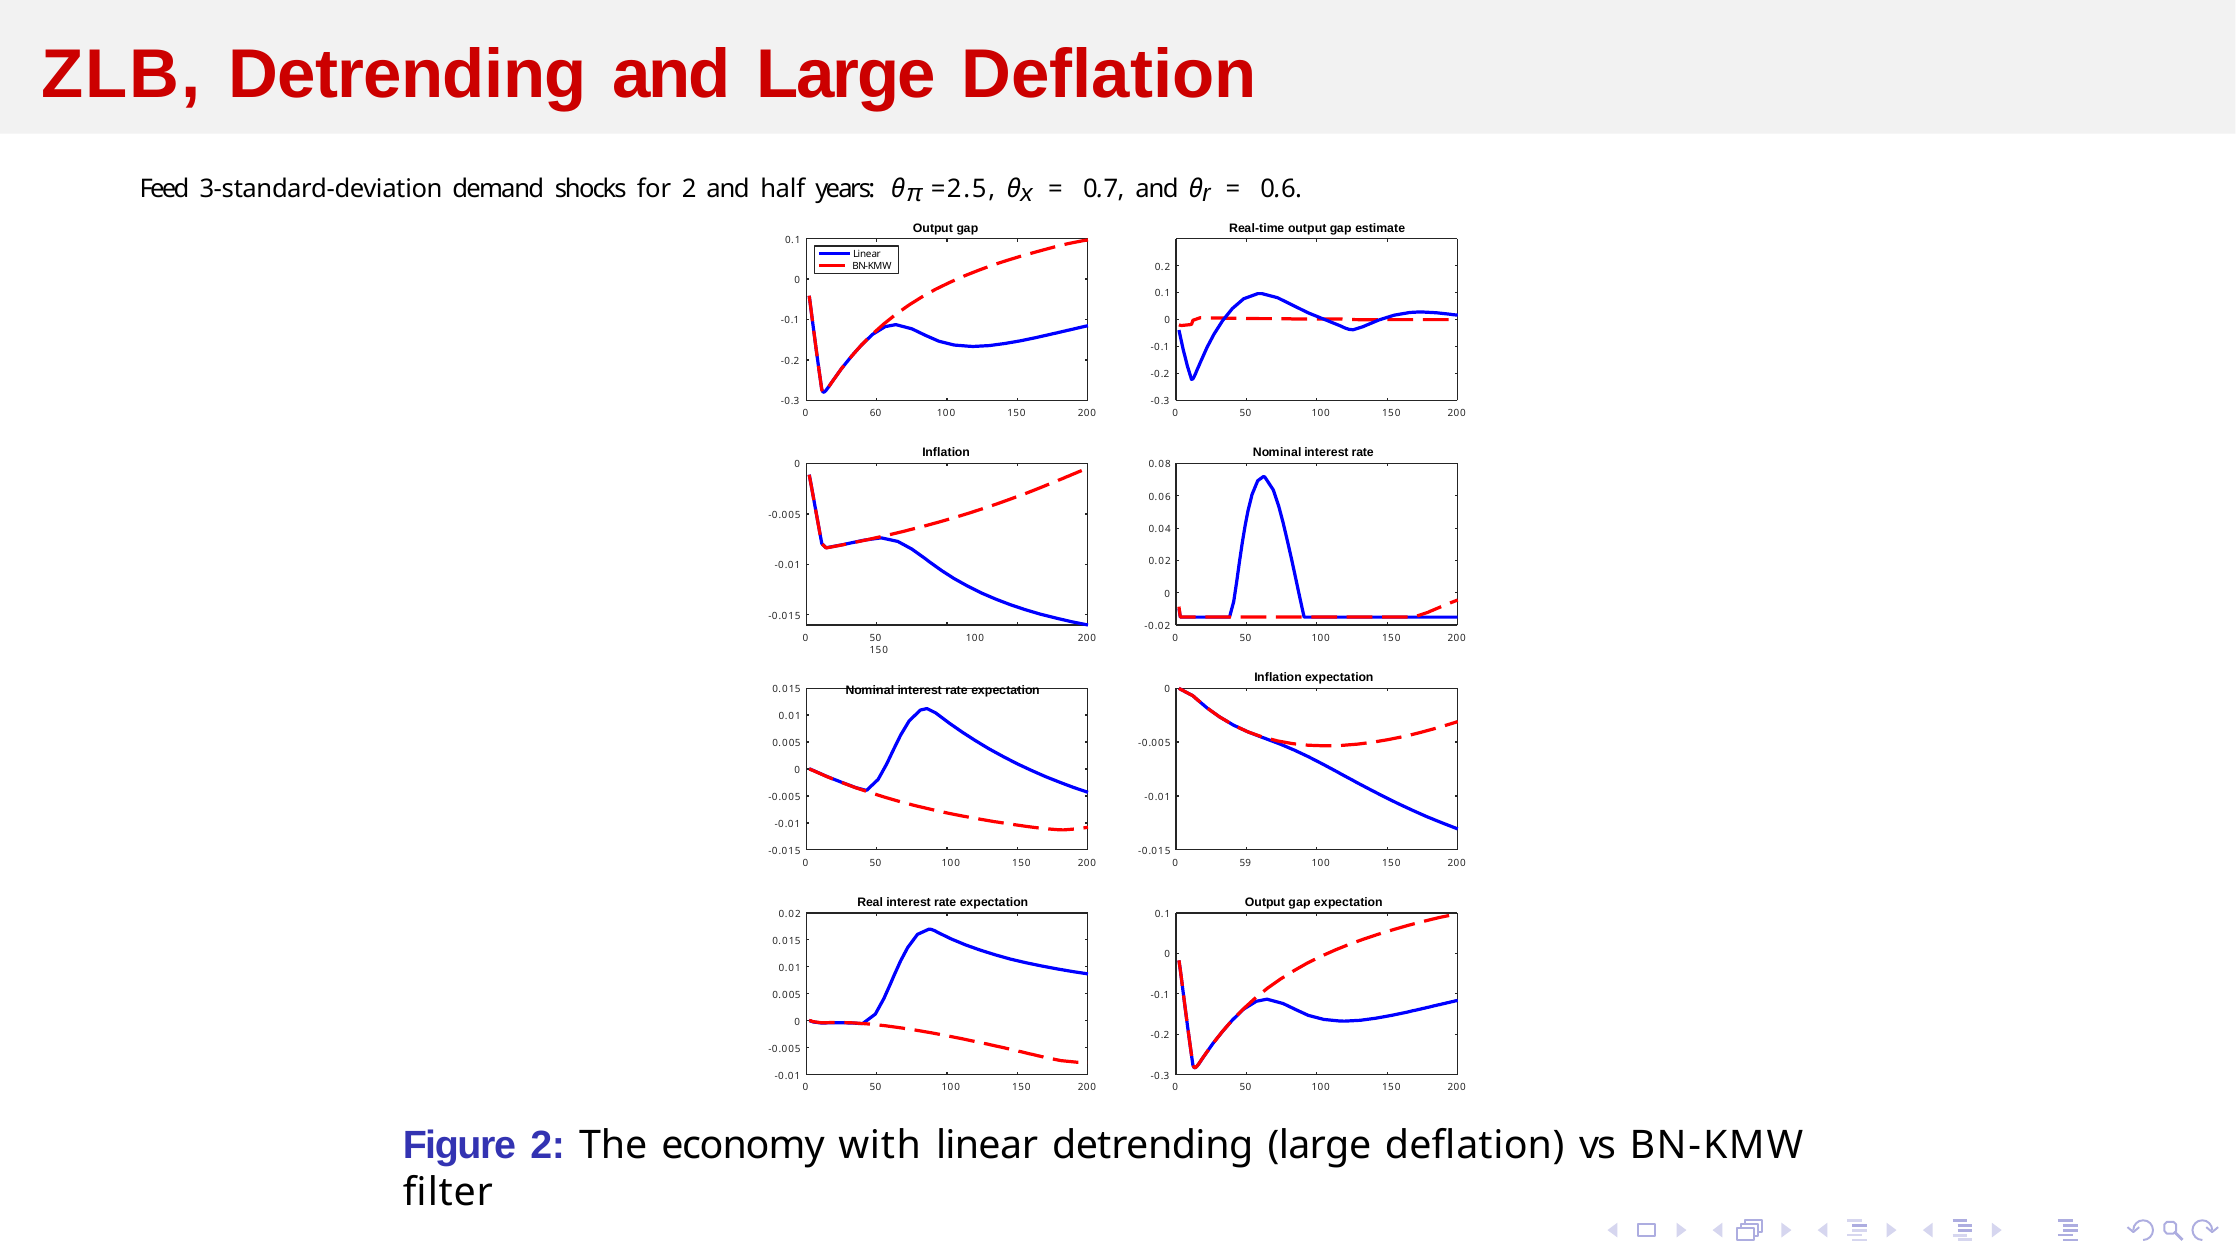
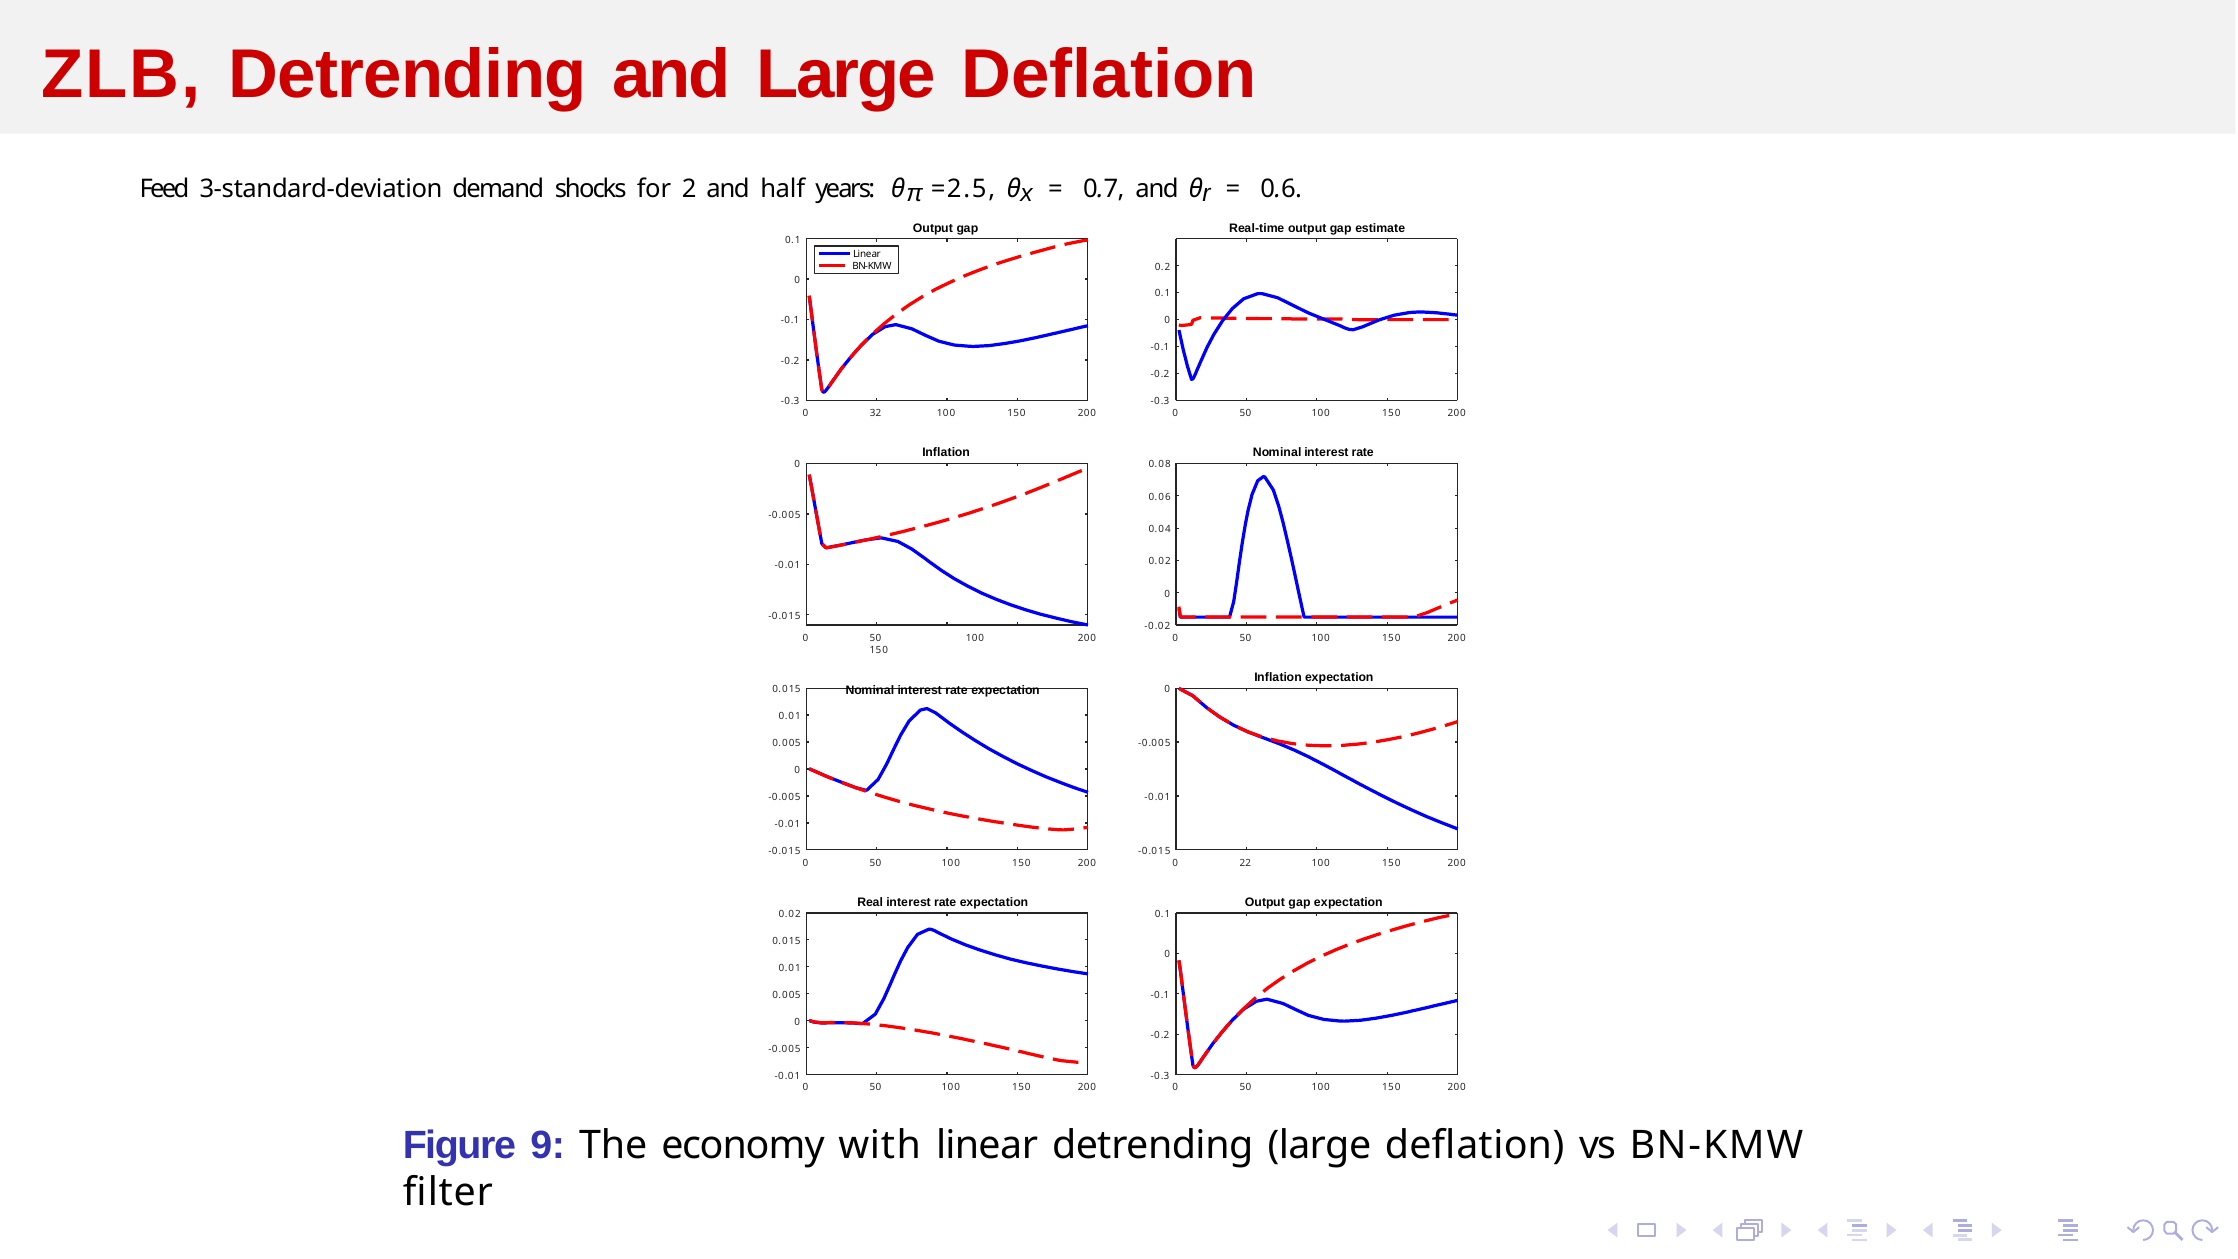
60: 60 -> 32
59: 59 -> 22
Figure 2: 2 -> 9
